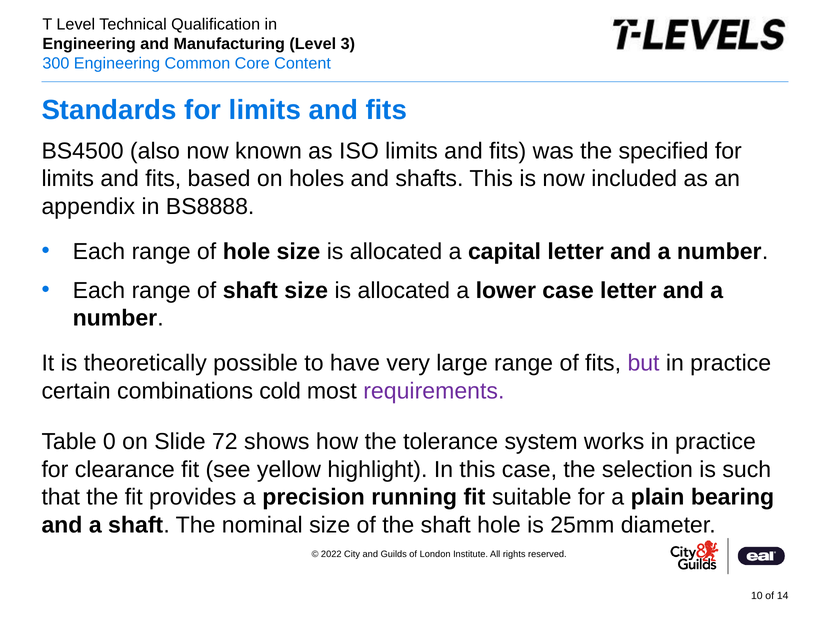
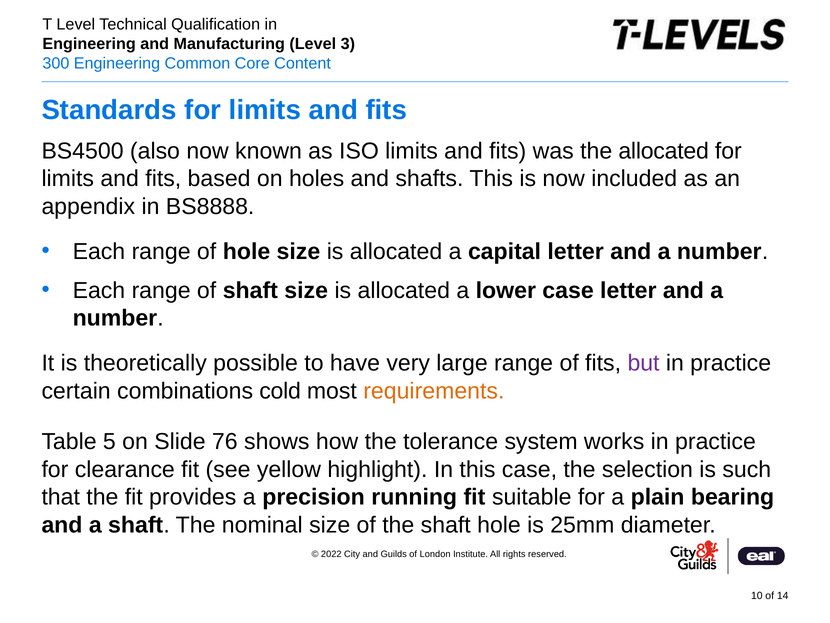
the specified: specified -> allocated
requirements colour: purple -> orange
0: 0 -> 5
72: 72 -> 76
